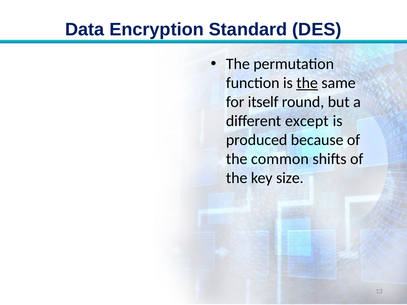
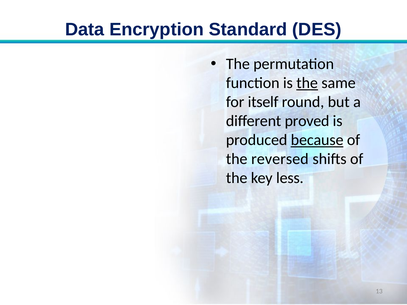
except: except -> proved
because underline: none -> present
common: common -> reversed
size: size -> less
